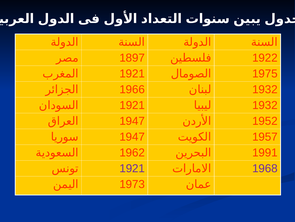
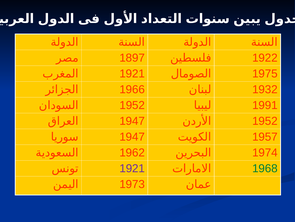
1921 at (132, 105): 1921 -> 1952
1932 at (265, 105): 1932 -> 1991
1991: 1991 -> 1974
1968 colour: purple -> green
